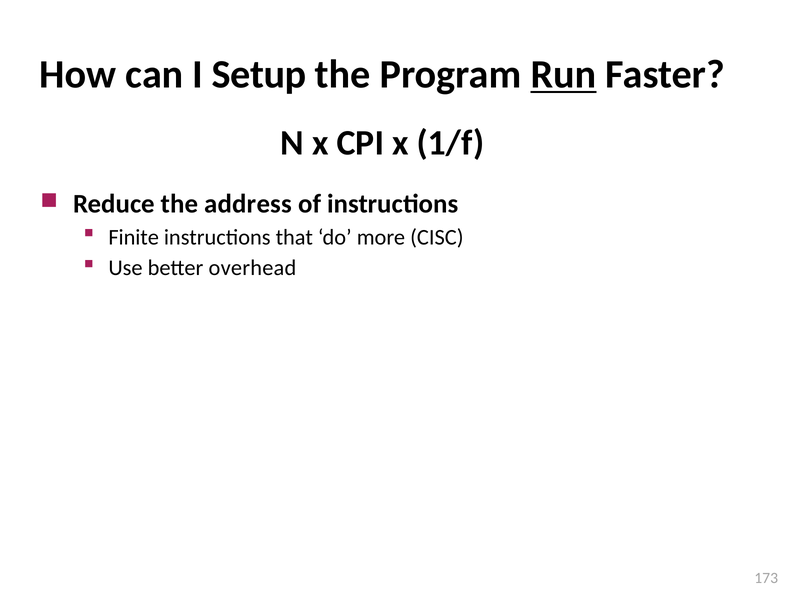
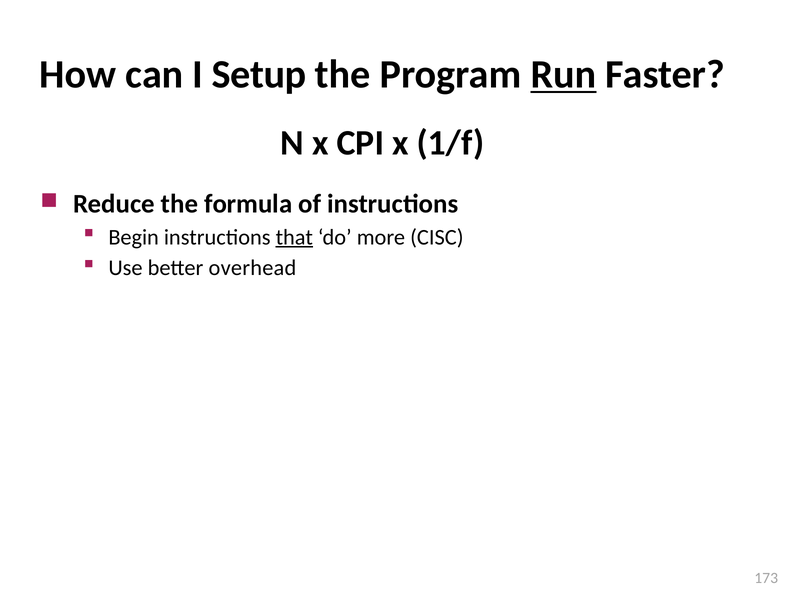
address: address -> formula
Finite: Finite -> Begin
that underline: none -> present
